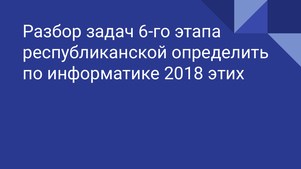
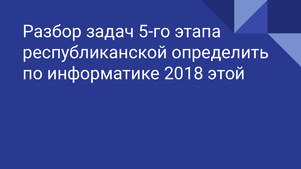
6-го: 6-го -> 5-го
этих: этих -> этой
